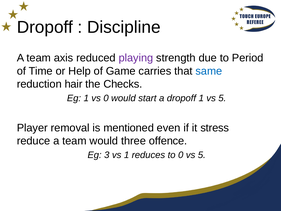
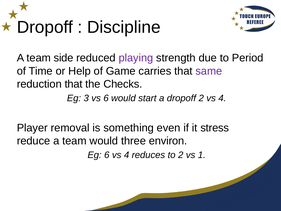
axis: axis -> side
same colour: blue -> purple
reduction hair: hair -> that
Eg 1: 1 -> 3
vs 0: 0 -> 6
dropoff 1: 1 -> 2
5 at (222, 98): 5 -> 4
mentioned: mentioned -> something
offence: offence -> environ
Eg 3: 3 -> 6
1 at (127, 155): 1 -> 4
to 0: 0 -> 2
5 at (202, 155): 5 -> 1
